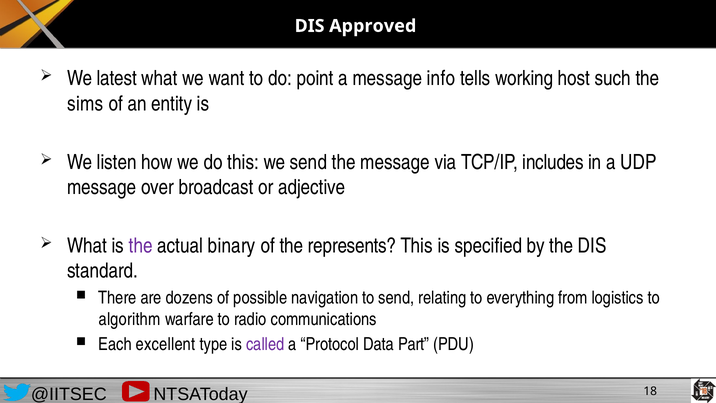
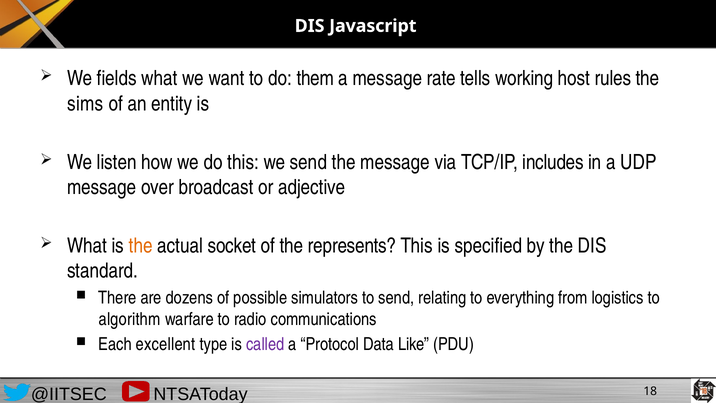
Approved: Approved -> Javascript
latest: latest -> fields
point: point -> them
info: info -> rate
such: such -> rules
the at (141, 246) colour: purple -> orange
binary: binary -> socket
navigation: navigation -> simulators
Part: Part -> Like
